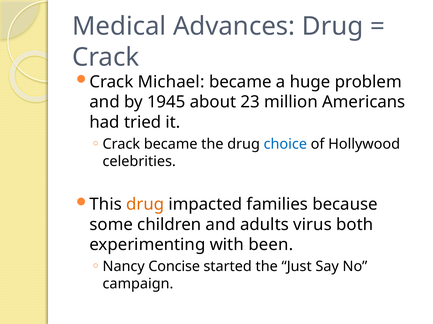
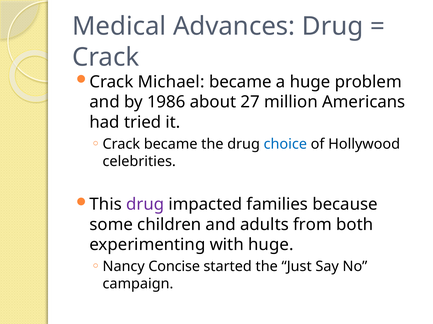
1945: 1945 -> 1986
23: 23 -> 27
drug at (145, 205) colour: orange -> purple
virus: virus -> from
with been: been -> huge
